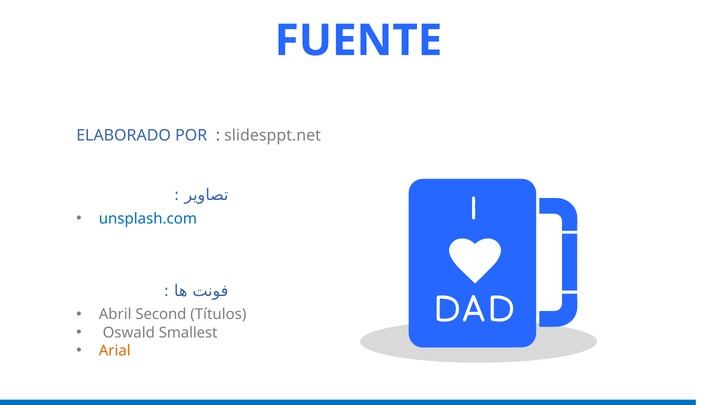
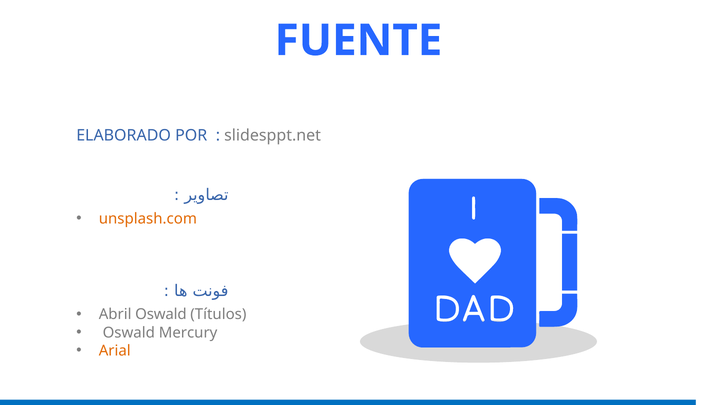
unsplash.com colour: blue -> orange
Abril Second: Second -> Oswald
Smallest: Smallest -> Mercury
